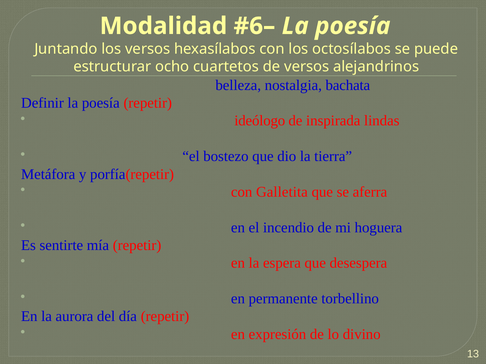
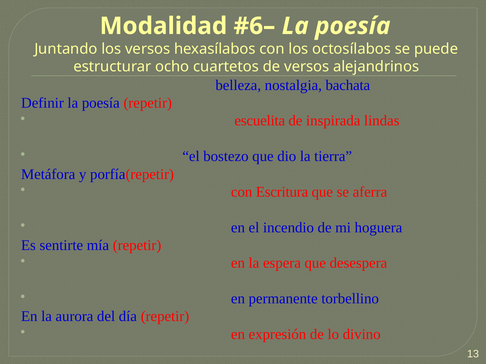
ideólogo: ideólogo -> escuelita
Galletita: Galletita -> Escritura
